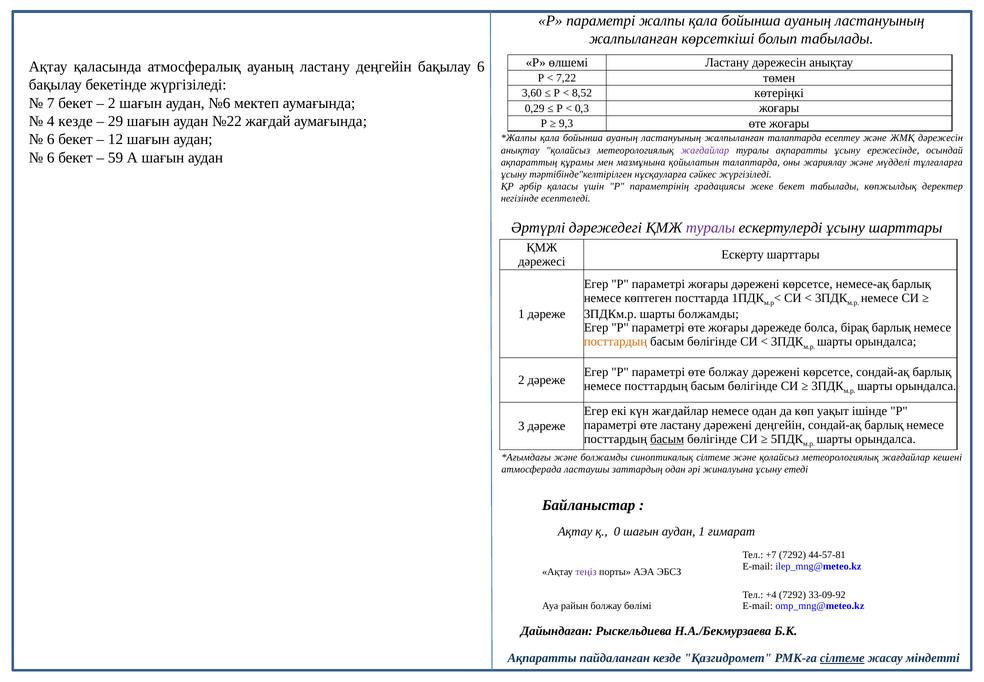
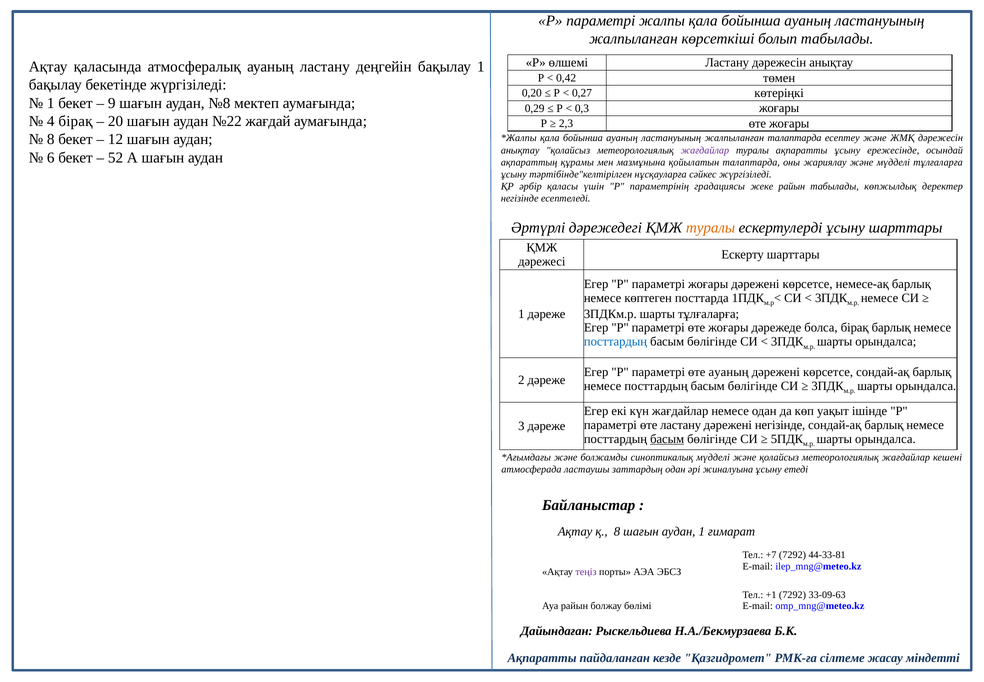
бақылау 6: 6 -> 1
7,22: 7,22 -> 0,42
3,60: 3,60 -> 0,20
8,52: 8,52 -> 0,27
7 at (51, 103): 7 -> 1
2 at (112, 103): 2 -> 9
№6: №6 -> №8
4 кезде: кезде -> бірақ
29: 29 -> 20
9,3: 9,3 -> 2,3
6 at (51, 139): 6 -> 8
59: 59 -> 52
жеке бекет: бекет -> райын
туралы at (711, 227) colour: purple -> orange
шарты болжамды: болжамды -> тұлғаларға
посттардың at (615, 341) colour: orange -> blue
өте болжау: болжау -> ауаның
дәрежені деңгейін: деңгейін -> негізінде
синоптикалық сілтеме: сілтеме -> мүдделі
қ 0: 0 -> 8
44-57-81: 44-57-81 -> 44-33-81
+4: +4 -> +1
33-09-92: 33-09-92 -> 33-09-63
сілтеме at (842, 657) underline: present -> none
